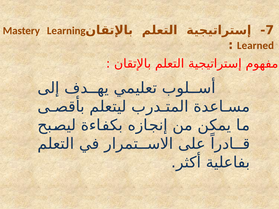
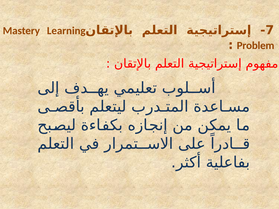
Learned: Learned -> Problem
